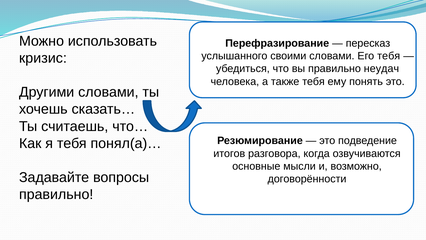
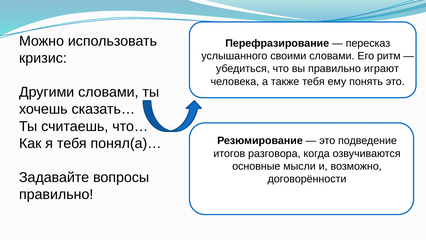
Его тебя: тебя -> ритм
неудач: неудач -> играют
